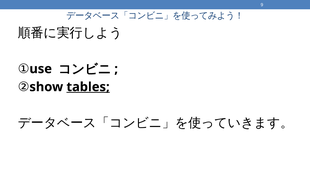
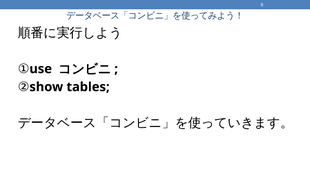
tables underline: present -> none
